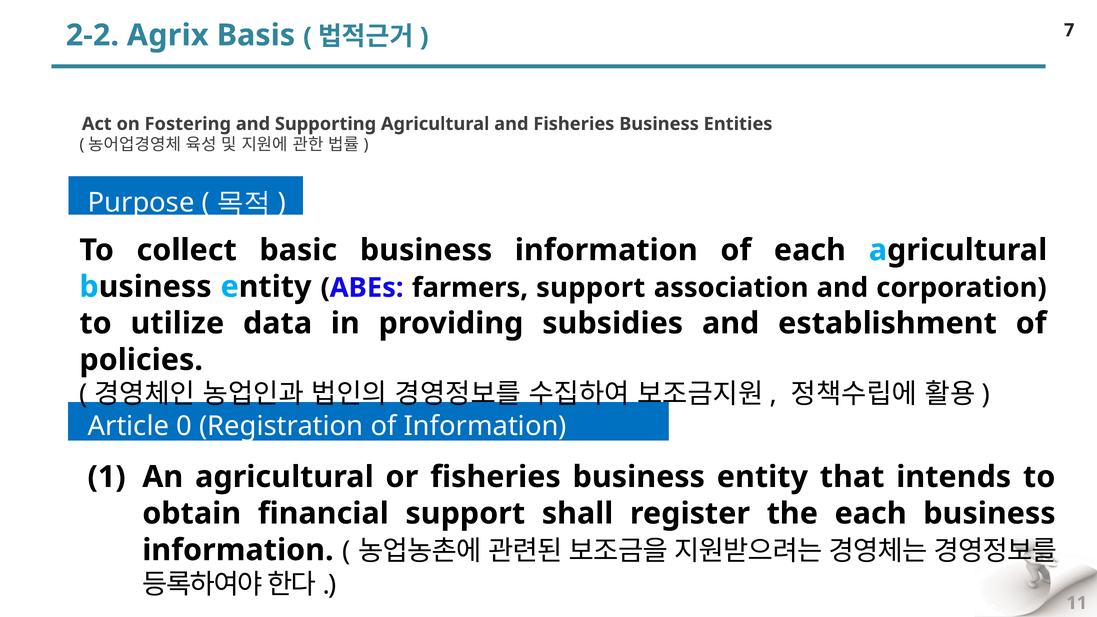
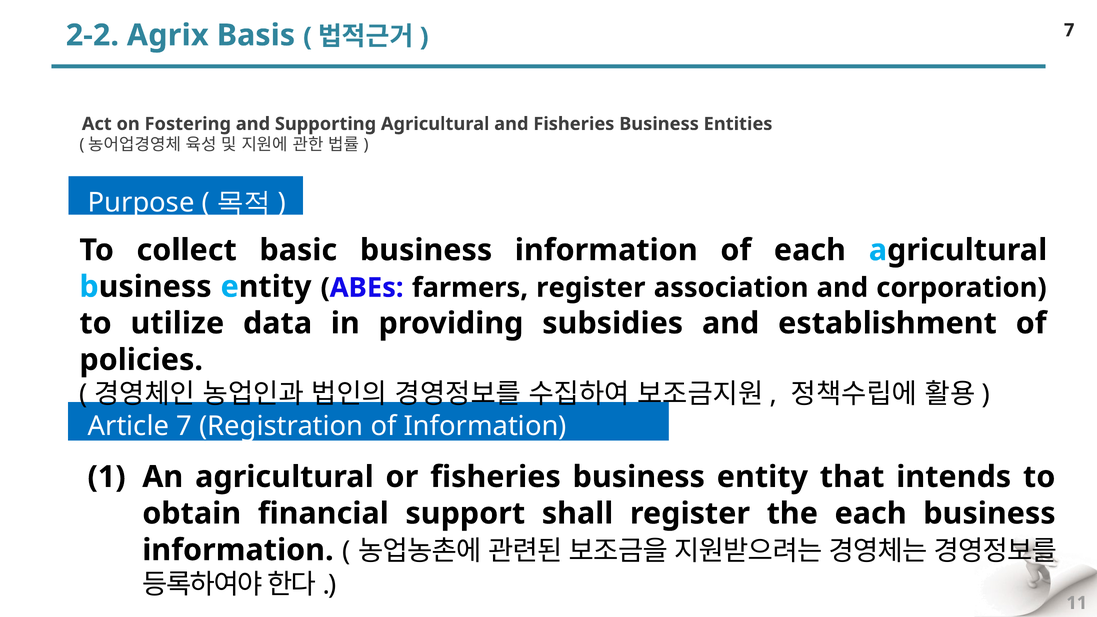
farmers support: support -> register
Article 0: 0 -> 7
